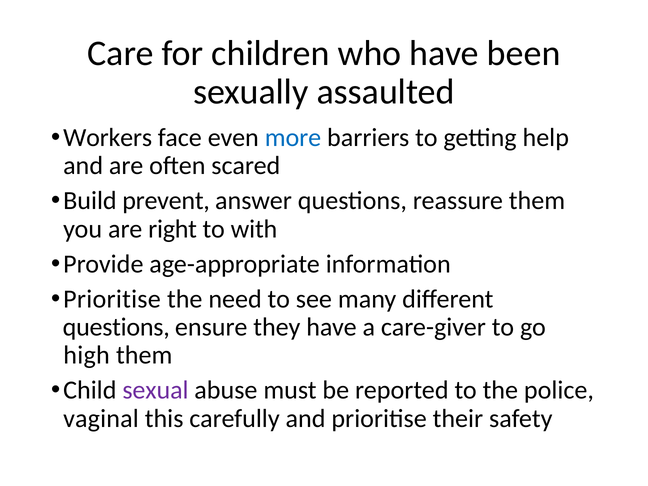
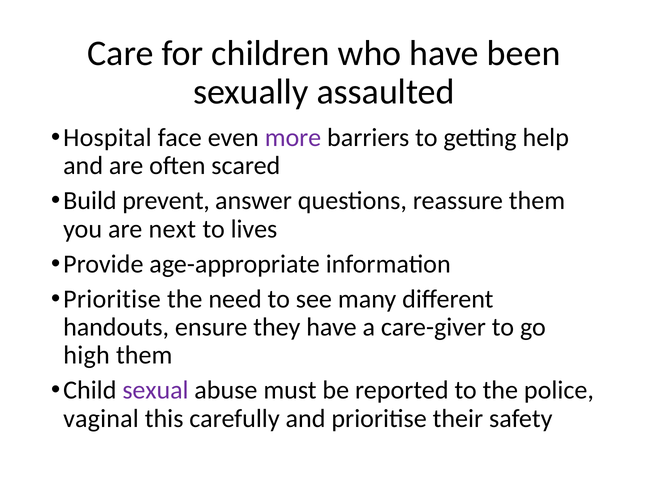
Workers: Workers -> Hospital
more colour: blue -> purple
right: right -> next
with: with -> lives
questions at (116, 327): questions -> handouts
